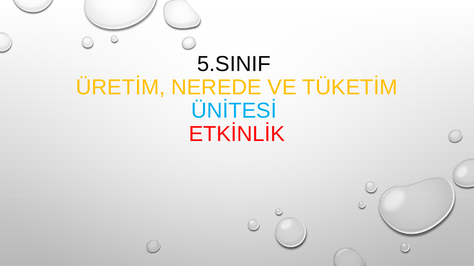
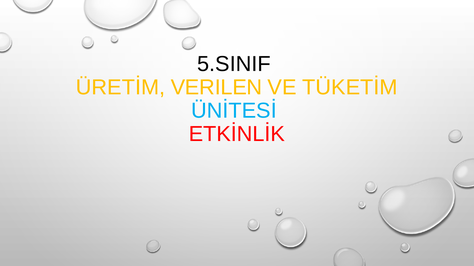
NEREDE: NEREDE -> VERILEN
